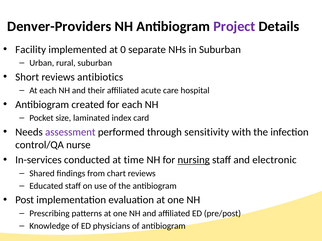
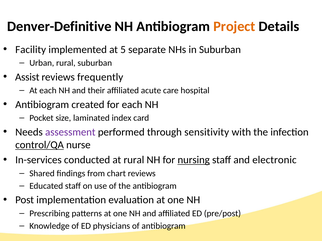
Denver-Providers: Denver-Providers -> Denver-Definitive
Project colour: purple -> orange
0: 0 -> 5
Short: Short -> Assist
antibiotics: antibiotics -> frequently
control/QA underline: none -> present
at time: time -> rural
